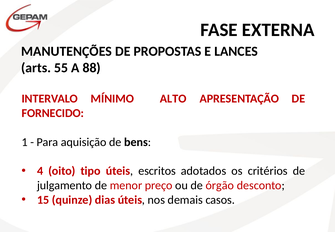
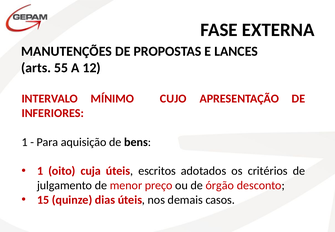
88: 88 -> 12
ALTO: ALTO -> CUJO
FORNECIDO: FORNECIDO -> INFERIORES
4 at (40, 171): 4 -> 1
tipo: tipo -> cuja
